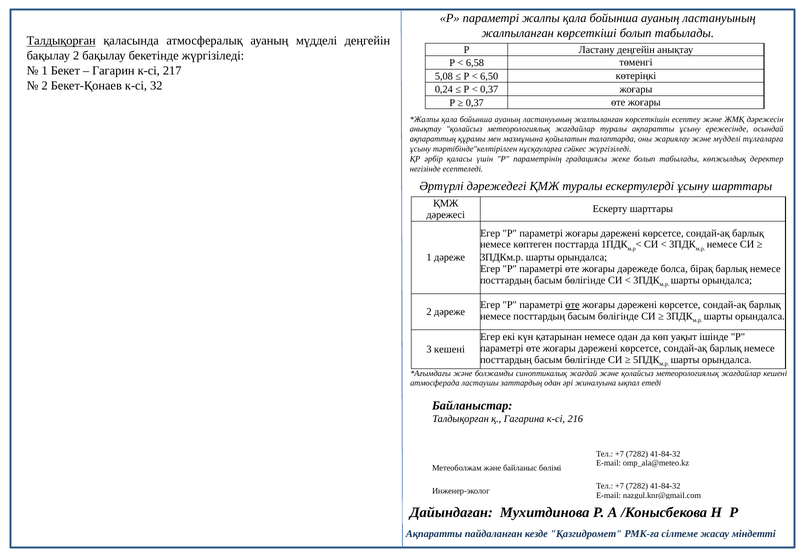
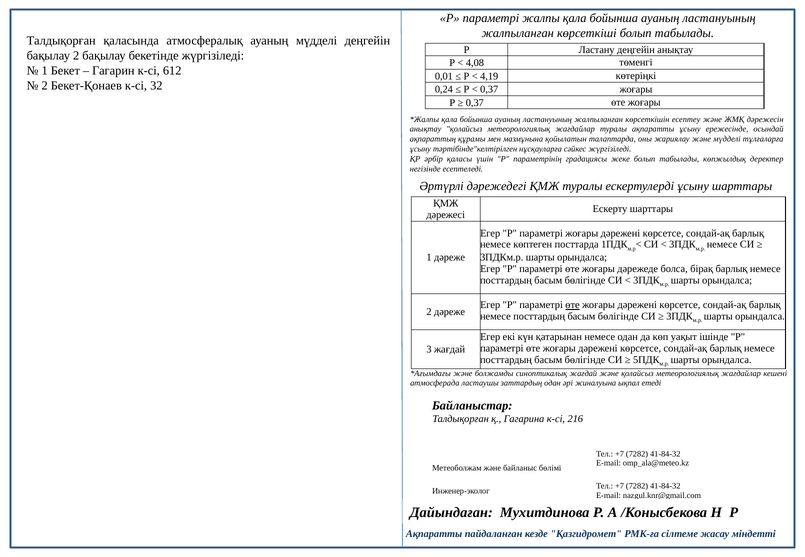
Талдықорған at (61, 41) underline: present -> none
6,58: 6,58 -> 4,08
217: 217 -> 612
5,08: 5,08 -> 0,01
6,50: 6,50 -> 4,19
3 кешені: кешені -> жағдай
